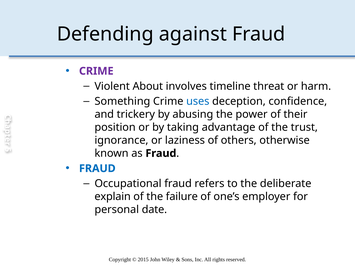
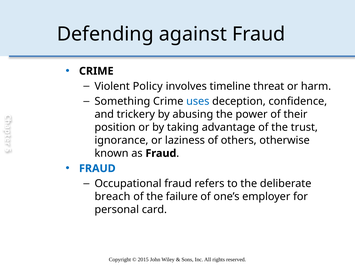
CRIME at (96, 71) colour: purple -> black
About: About -> Policy
explain: explain -> breach
date: date -> card
